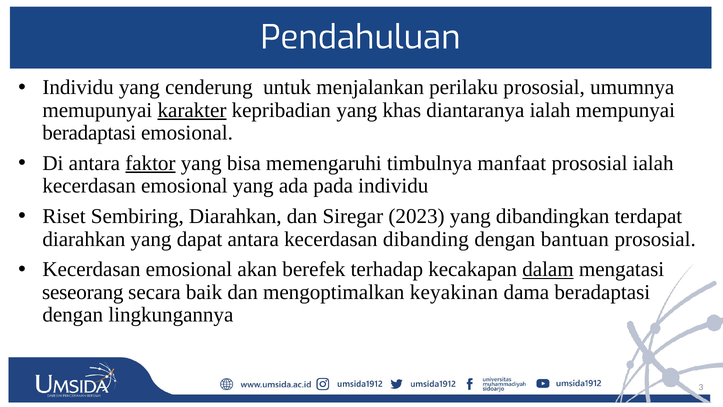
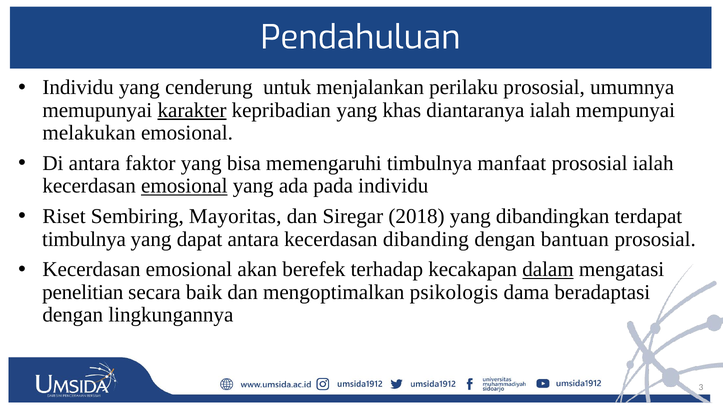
beradaptasi at (89, 133): beradaptasi -> melakukan
faktor underline: present -> none
emosional at (184, 186) underline: none -> present
Sembiring Diarahkan: Diarahkan -> Mayoritas
2023: 2023 -> 2018
diarahkan at (84, 239): diarahkan -> timbulnya
seseorang: seseorang -> penelitian
keyakinan: keyakinan -> psikologis
